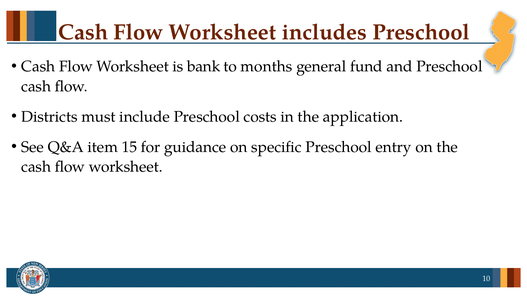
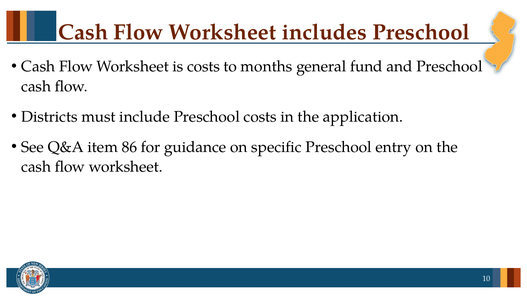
is bank: bank -> costs
15: 15 -> 86
